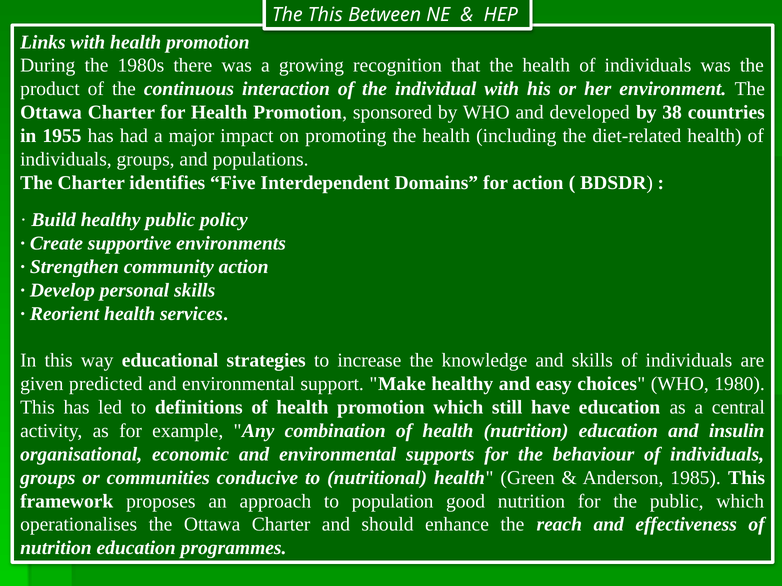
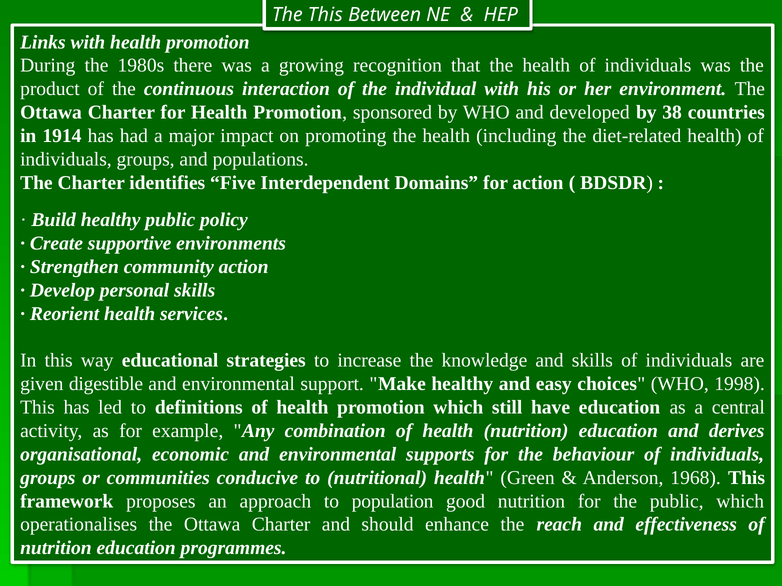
1955: 1955 -> 1914
predicted: predicted -> digestible
1980: 1980 -> 1998
insulin: insulin -> derives
1985: 1985 -> 1968
